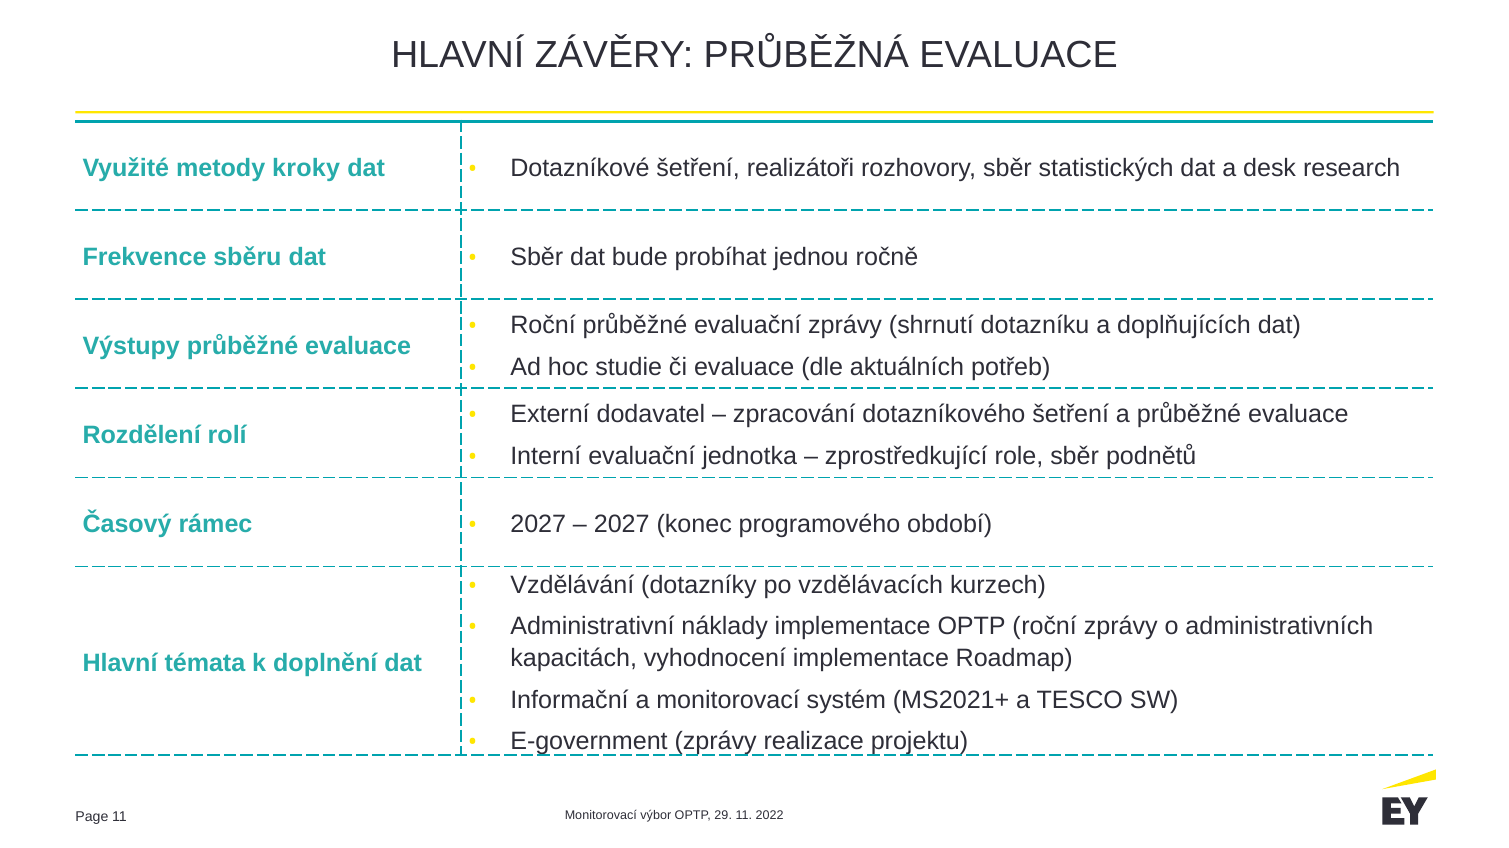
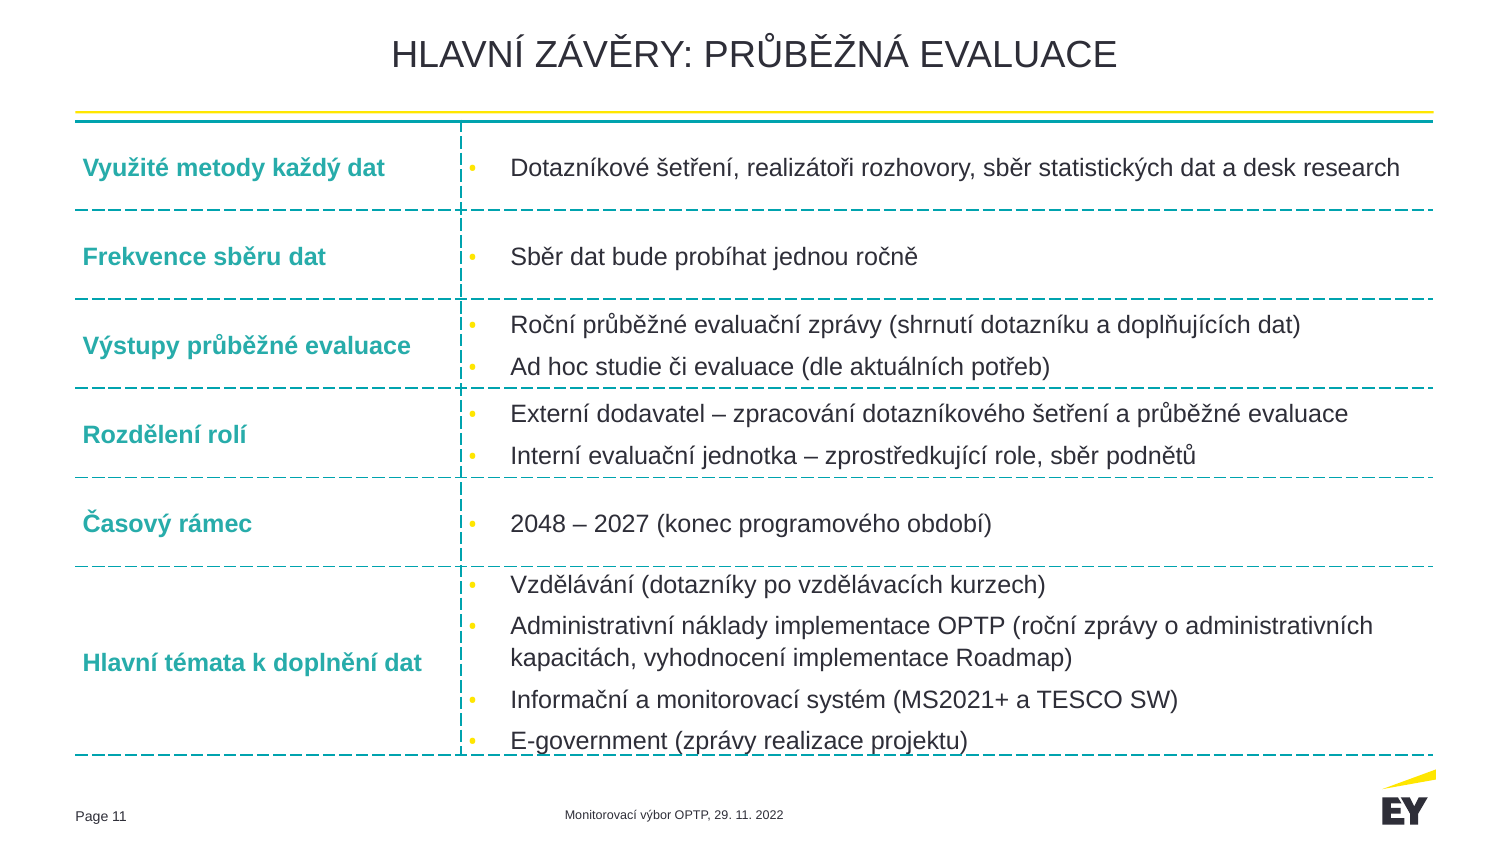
kroky: kroky -> každý
2027 at (538, 524): 2027 -> 2048
